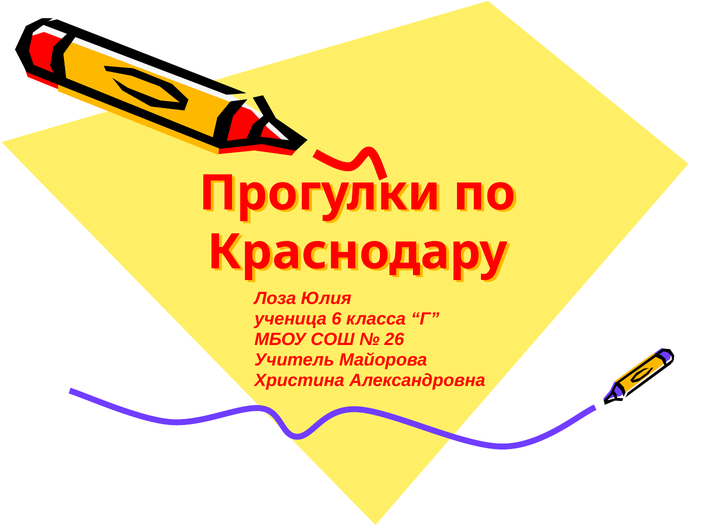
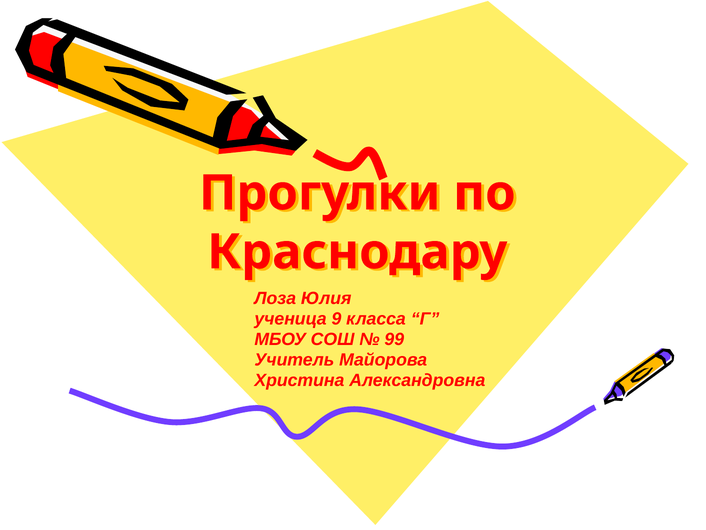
6: 6 -> 9
26: 26 -> 99
